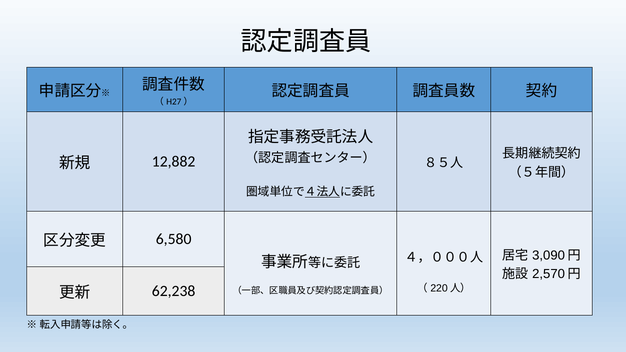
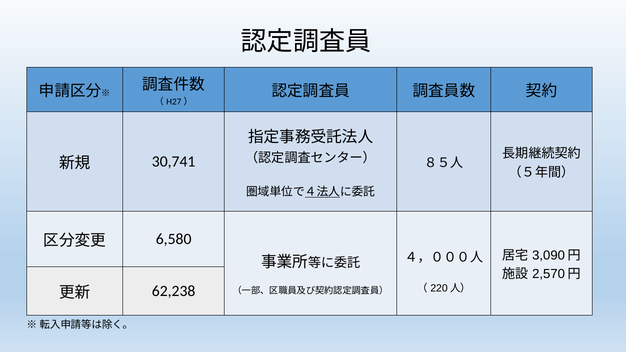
12,882: 12,882 -> 30,741
